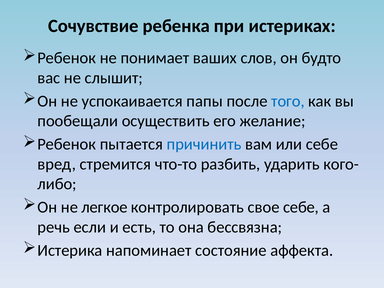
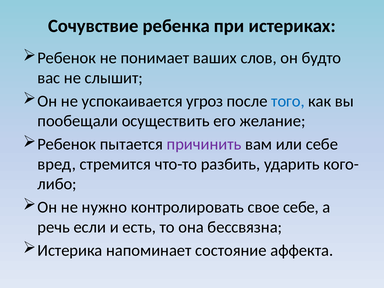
папы: папы -> угроз
причинить colour: blue -> purple
легкое: легкое -> нужно
